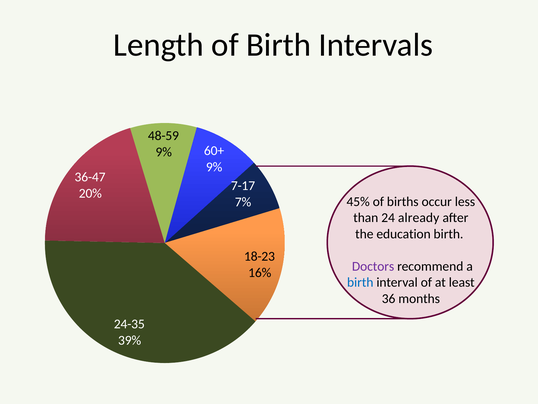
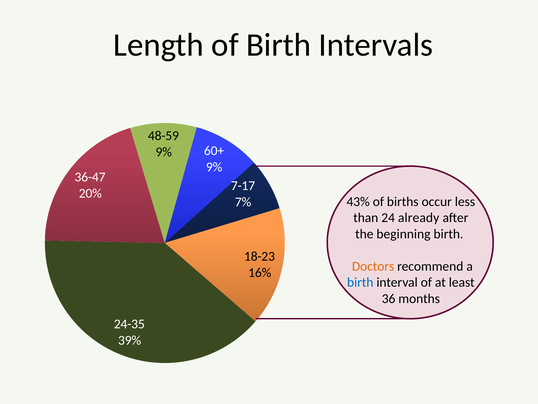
45%: 45% -> 43%
education: education -> beginning
Doctors colour: purple -> orange
